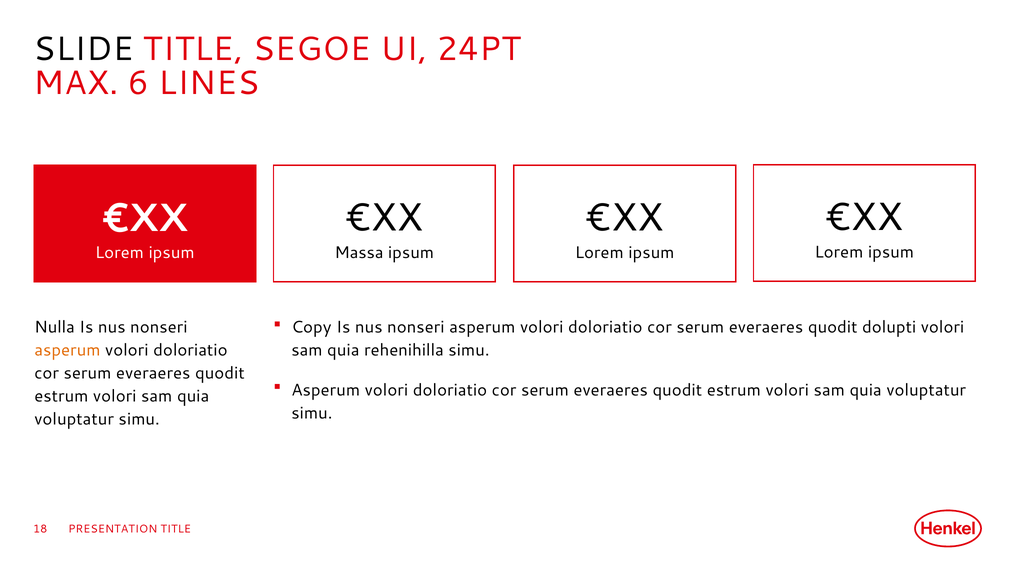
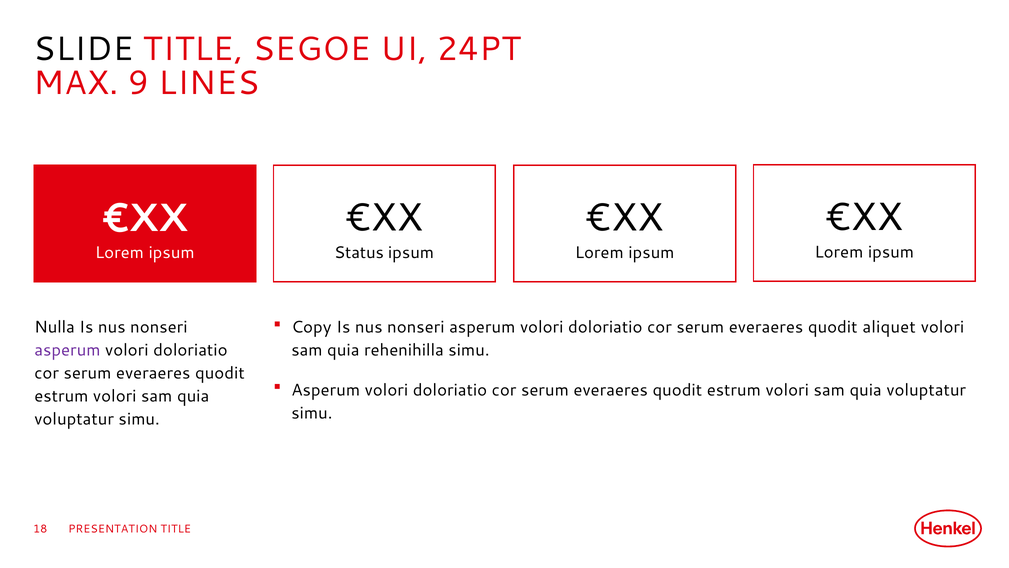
6: 6 -> 9
Massa: Massa -> Status
dolupti: dolupti -> aliquet
asperum at (67, 350) colour: orange -> purple
